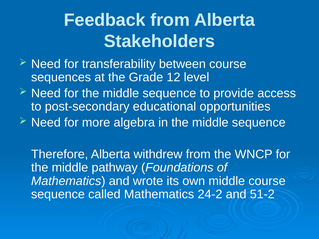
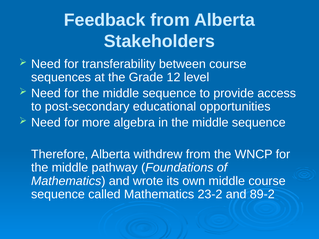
24-2: 24-2 -> 23-2
51-2: 51-2 -> 89-2
